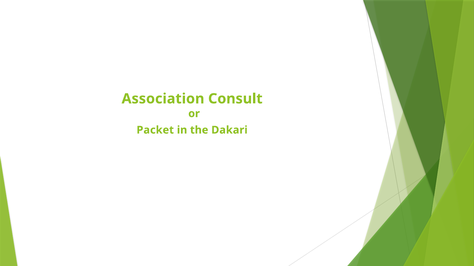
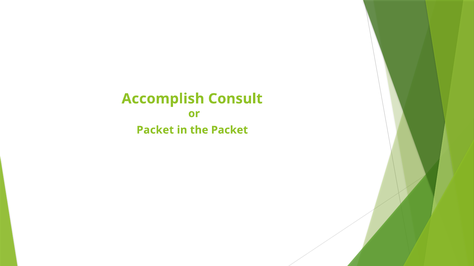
Association: Association -> Accomplish
the Dakari: Dakari -> Packet
